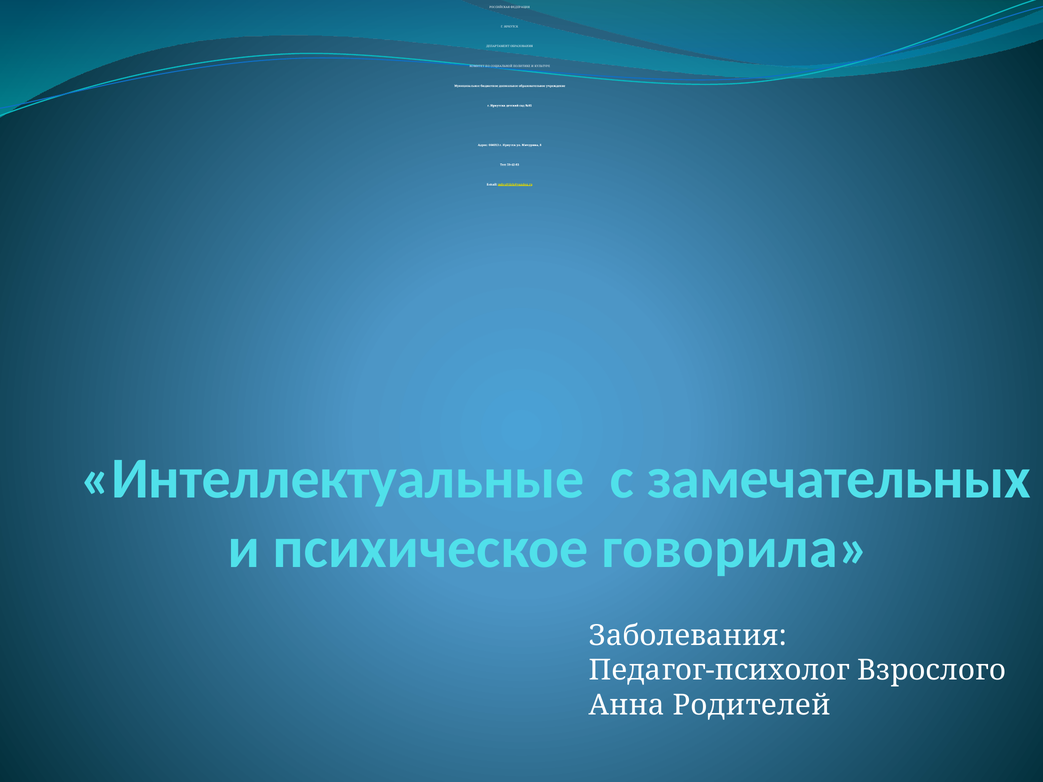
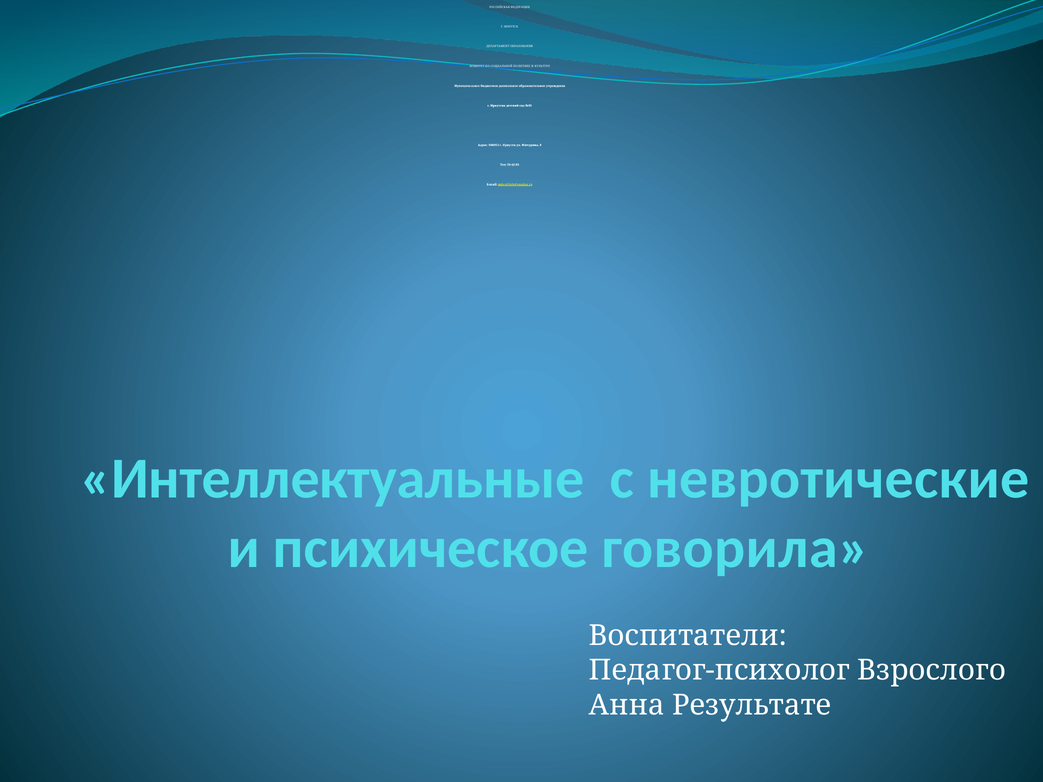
замечательных: замечательных -> невротические
Заболевания: Заболевания -> Воспитатели
Родителей: Родителей -> Результате
